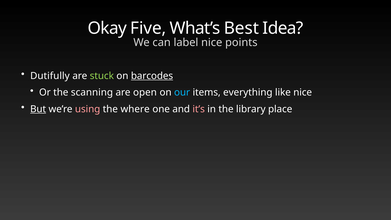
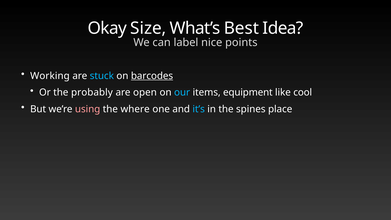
Five: Five -> Size
Dutifully: Dutifully -> Working
stuck colour: light green -> light blue
scanning: scanning -> probably
everything: everything -> equipment
like nice: nice -> cool
But underline: present -> none
it’s colour: pink -> light blue
library: library -> spines
